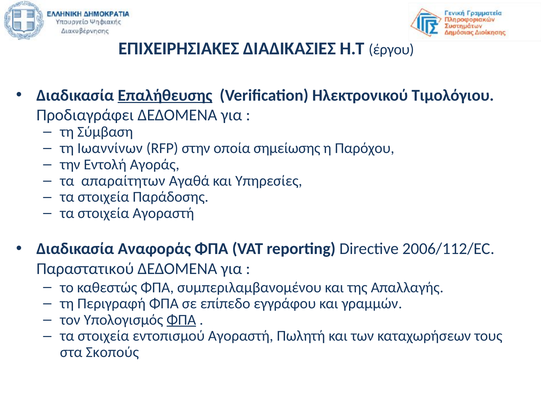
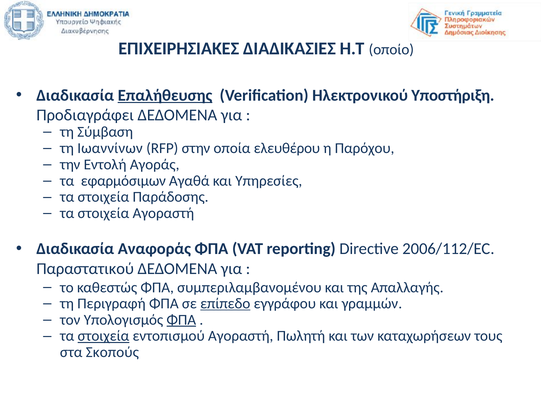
έργου: έργου -> οποίο
Τιμολόγιου: Τιμολόγιου -> Υποστήριξη
σημείωσης: σημείωσης -> ελευθέρου
απαραίτητων: απαραίτητων -> εφαρμόσιμων
επίπεδο underline: none -> present
στοιχεία at (103, 336) underline: none -> present
